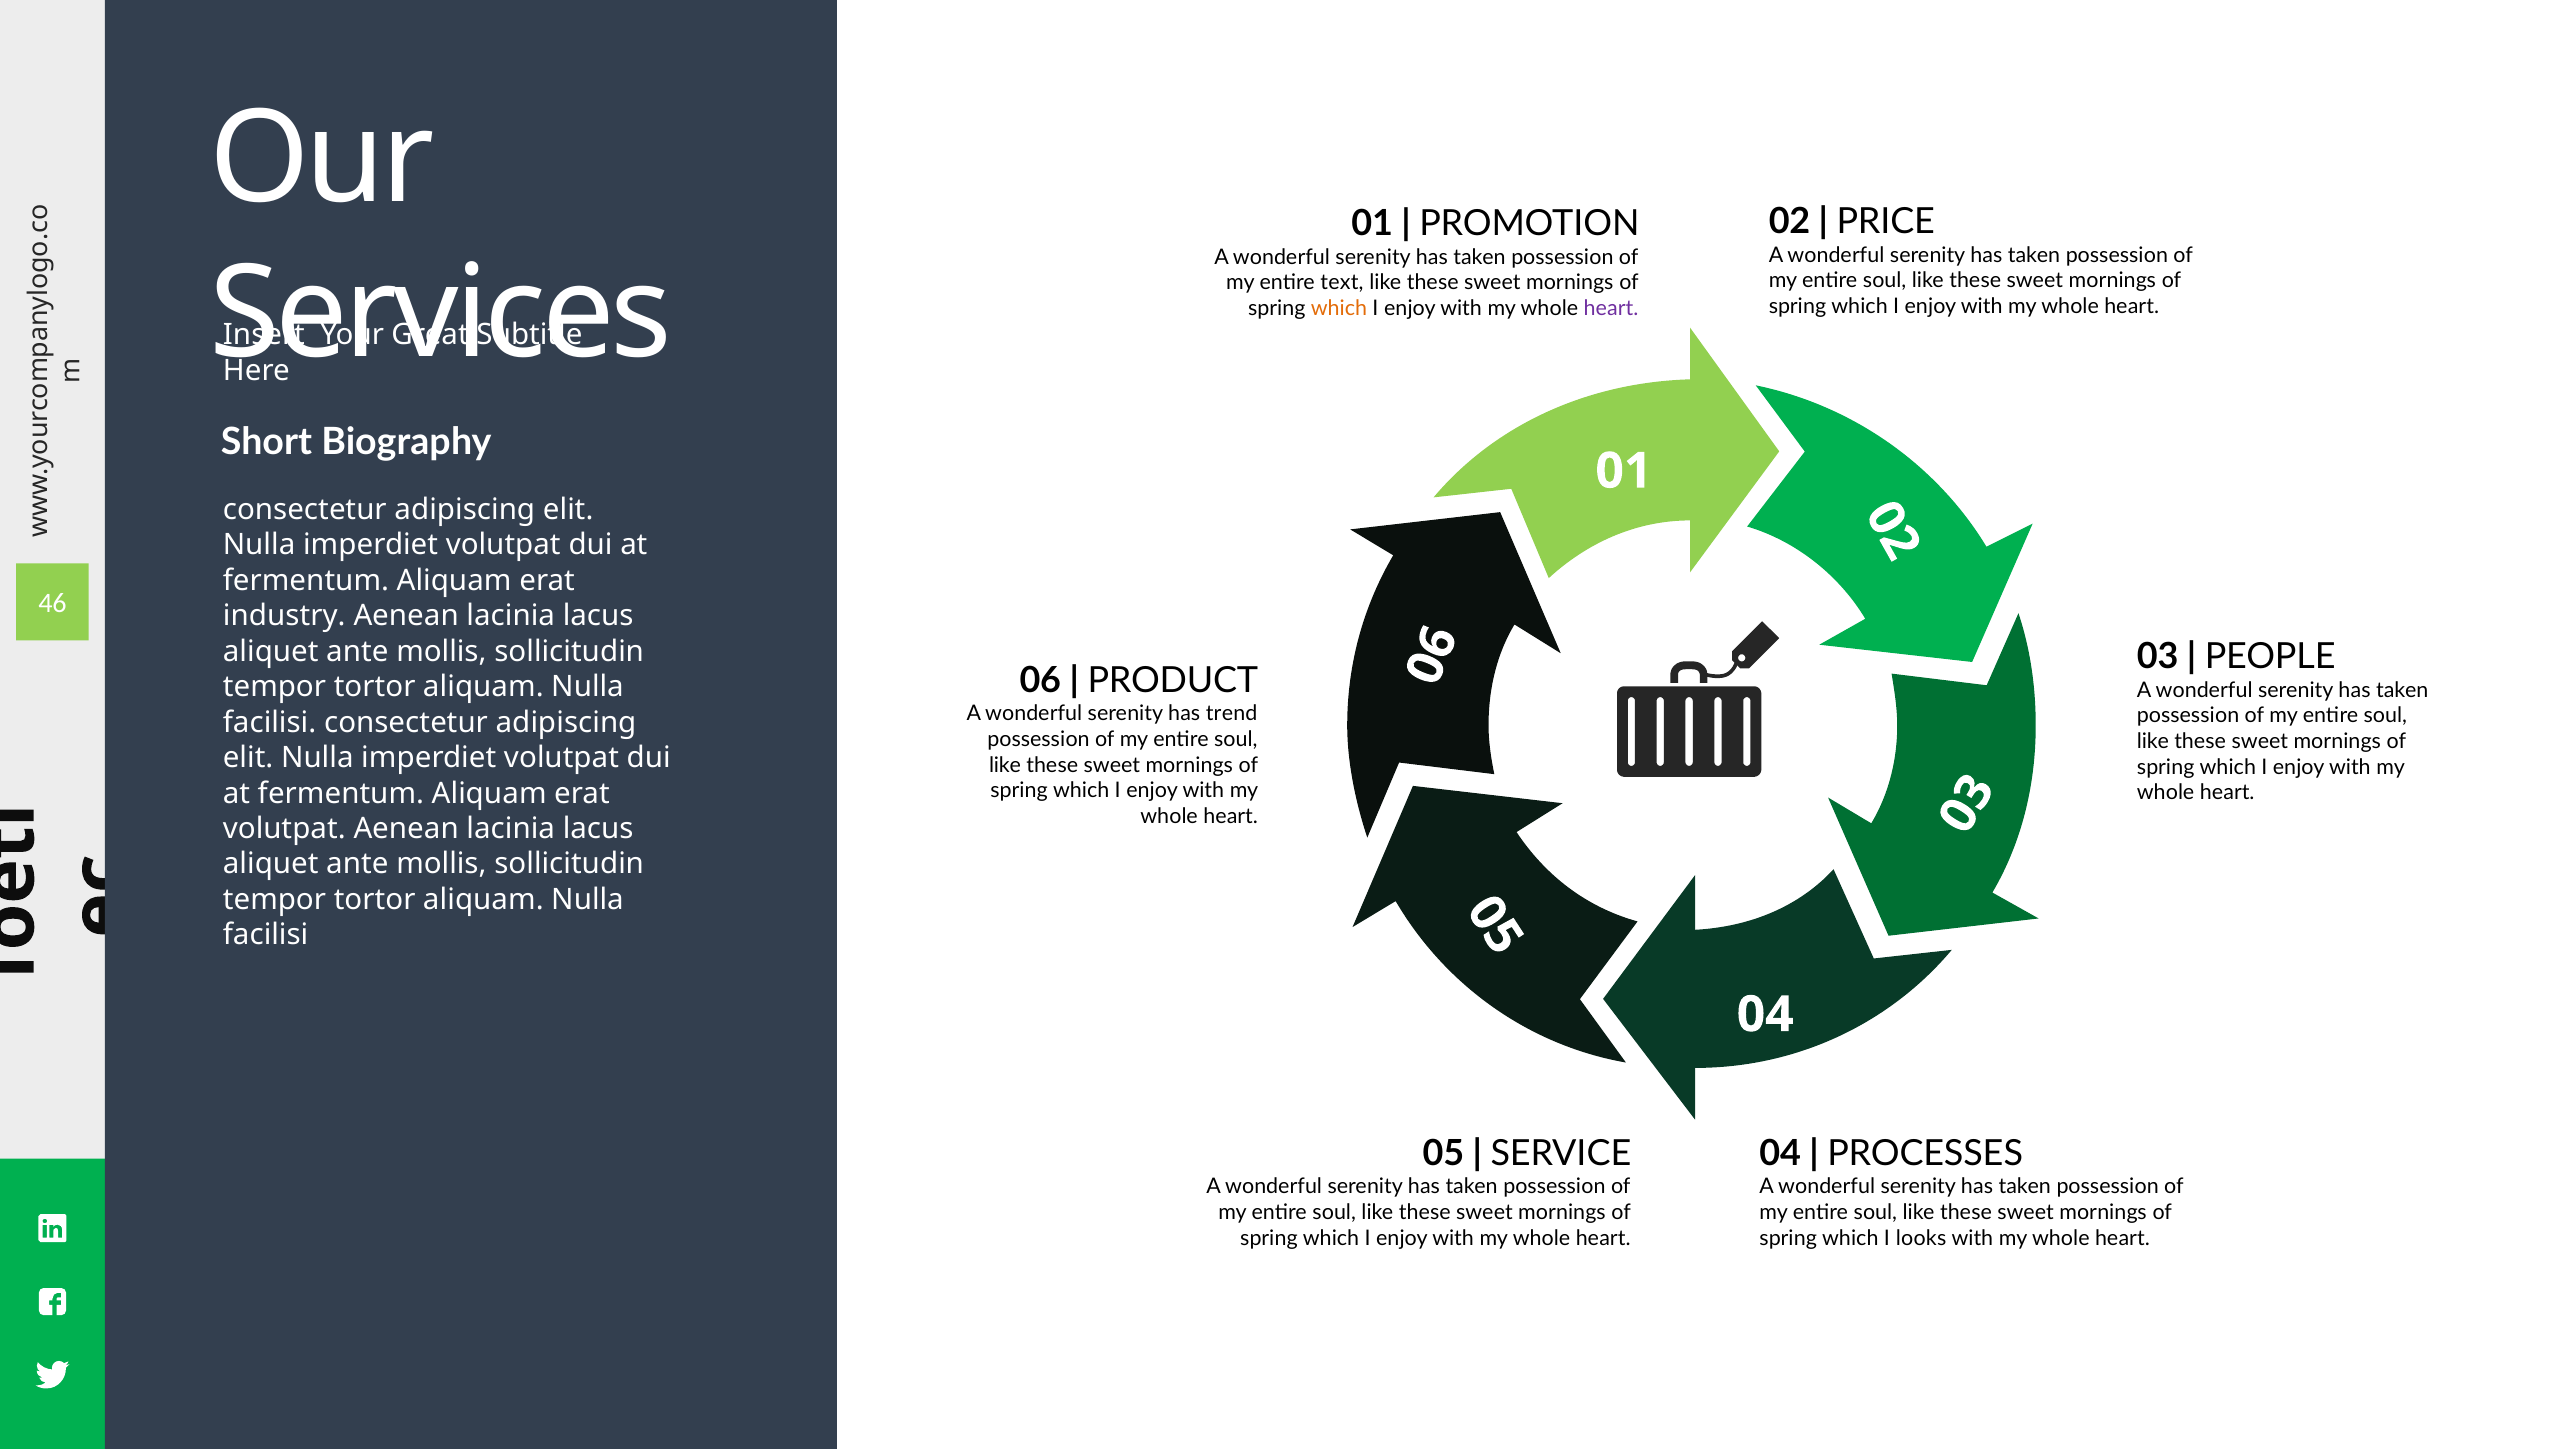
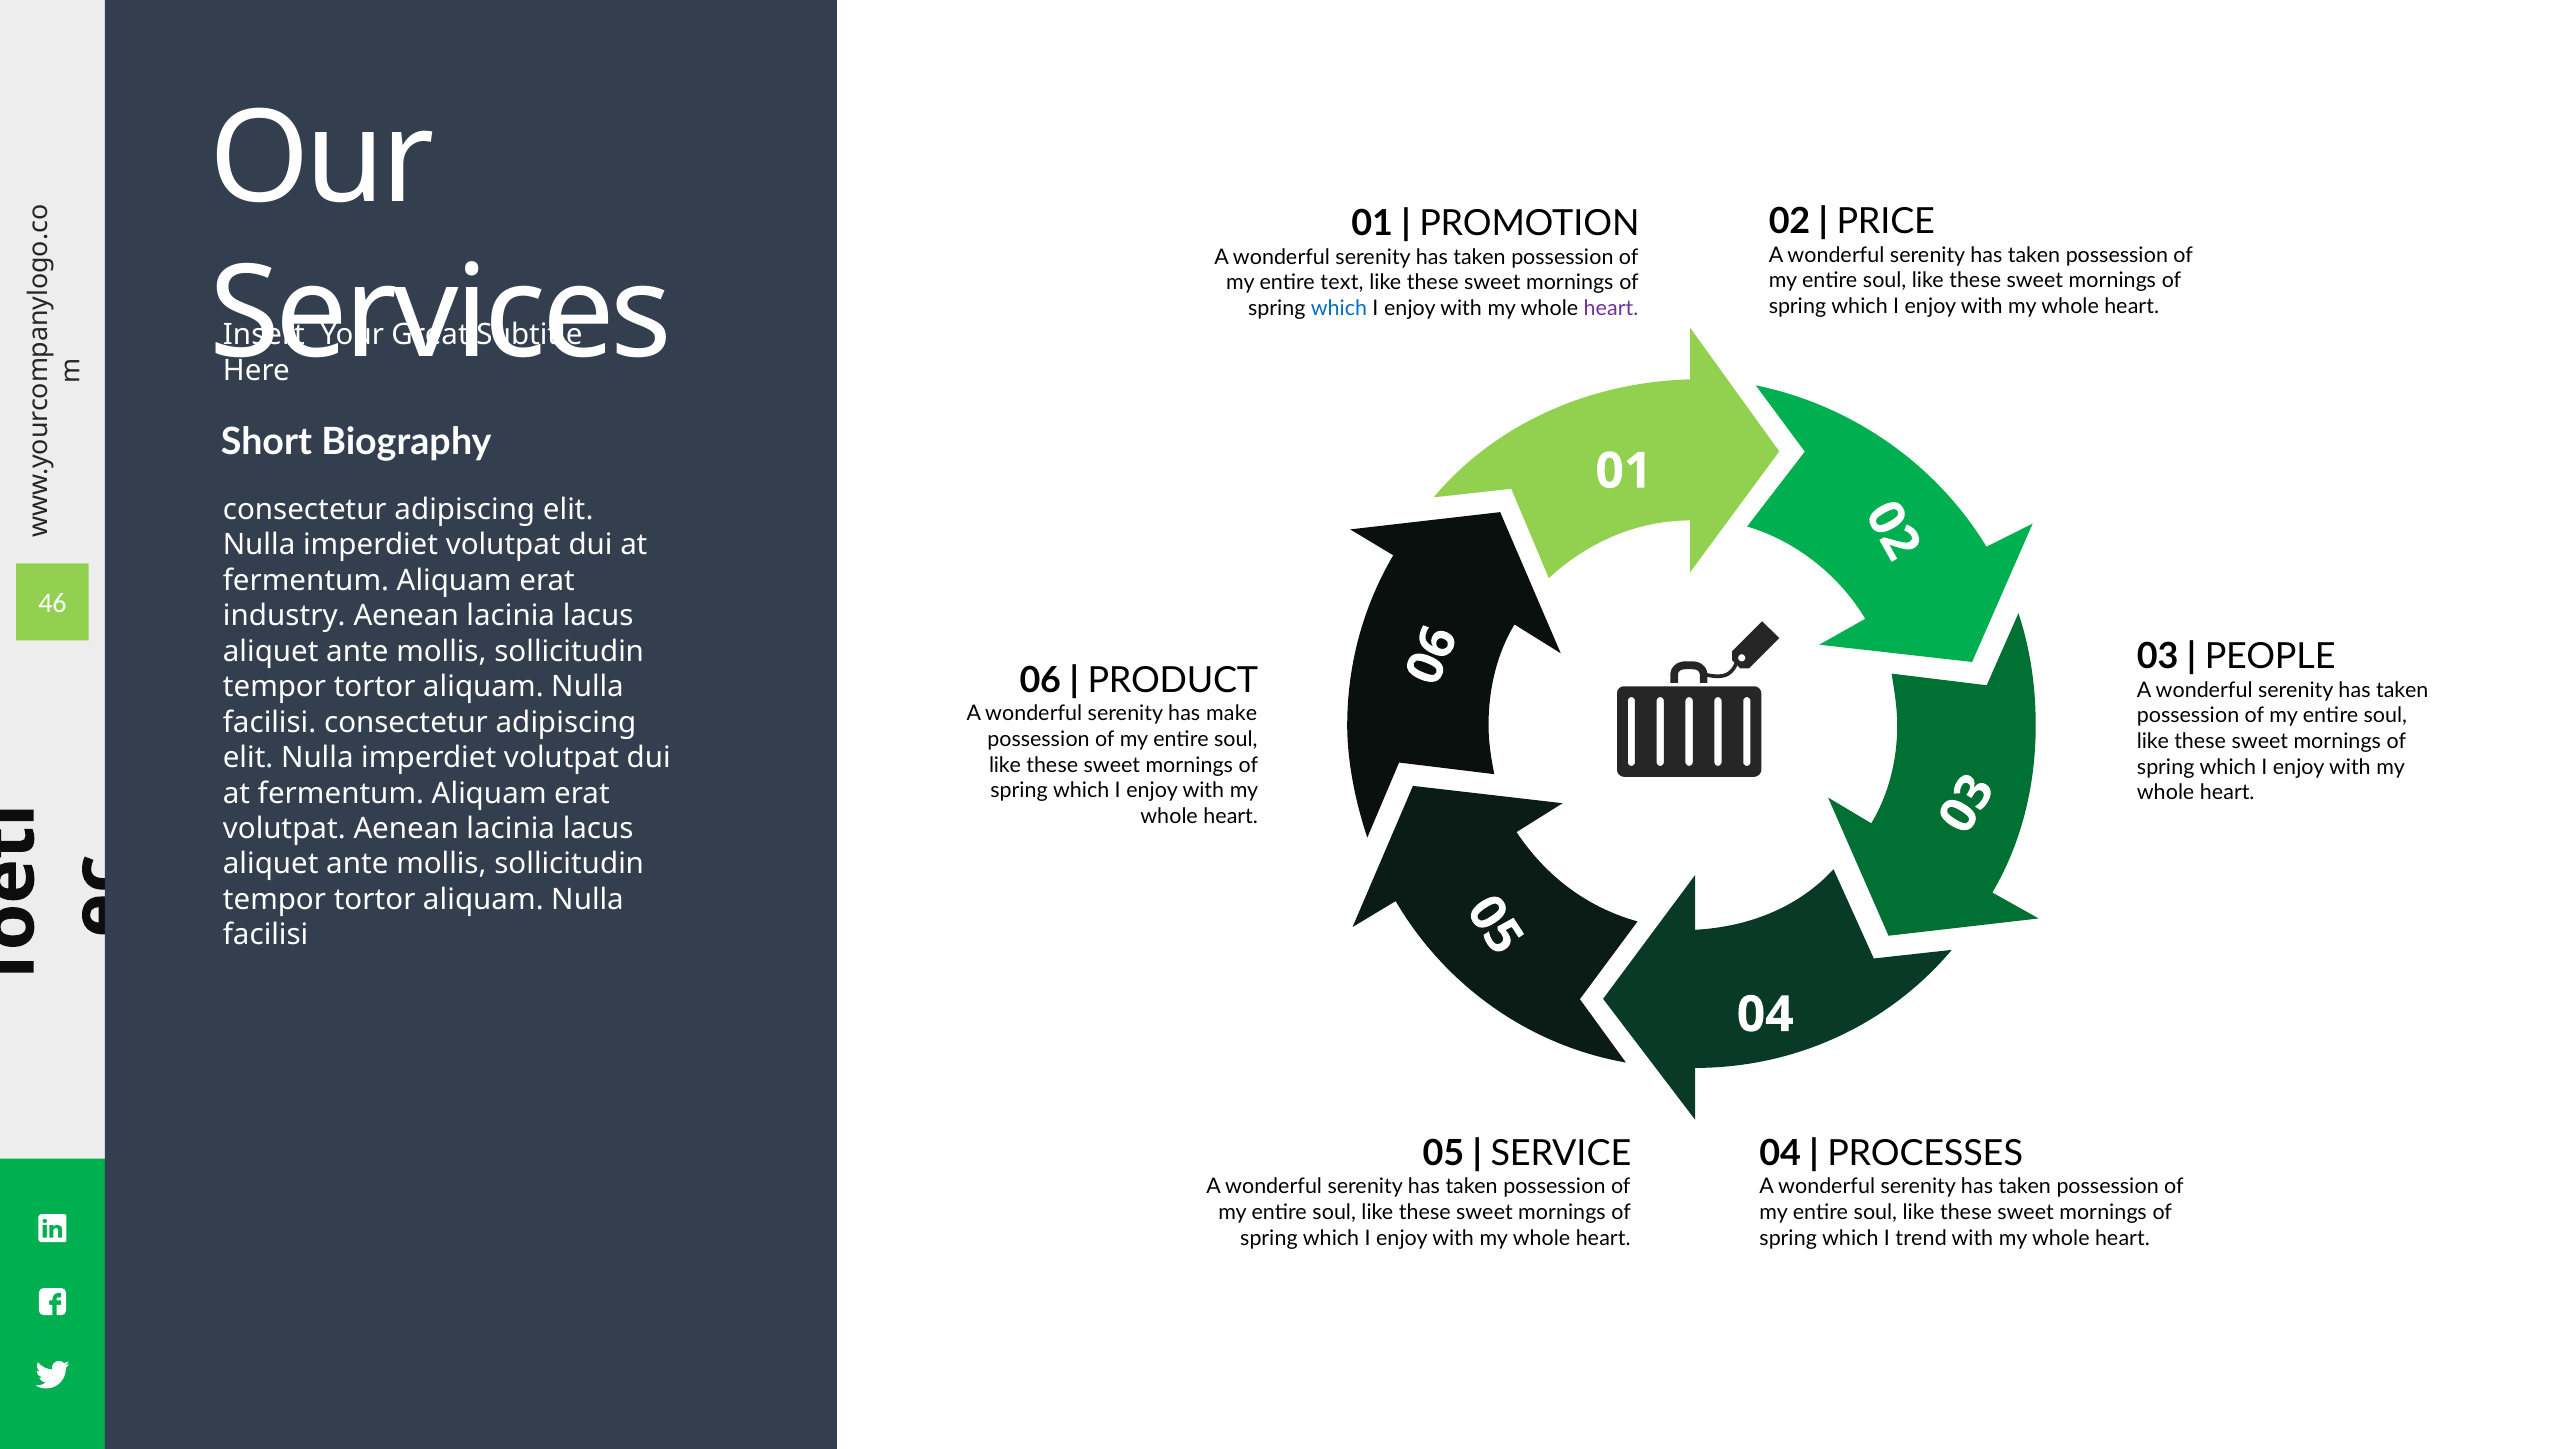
which at (1339, 308) colour: orange -> blue
trend: trend -> make
looks: looks -> trend
